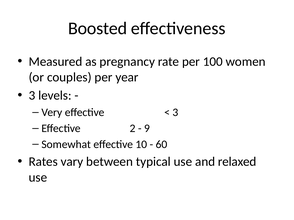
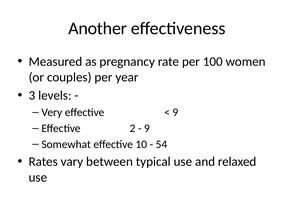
Boosted: Boosted -> Another
3 at (175, 113): 3 -> 9
60: 60 -> 54
